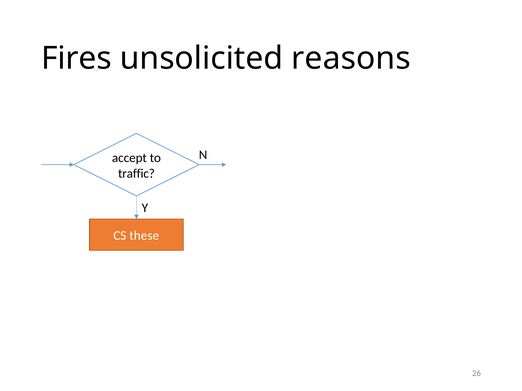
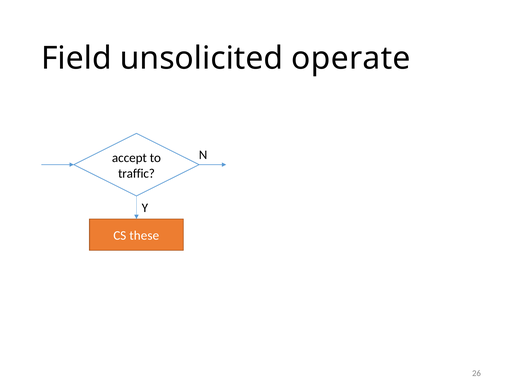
Fires: Fires -> Field
reasons: reasons -> operate
